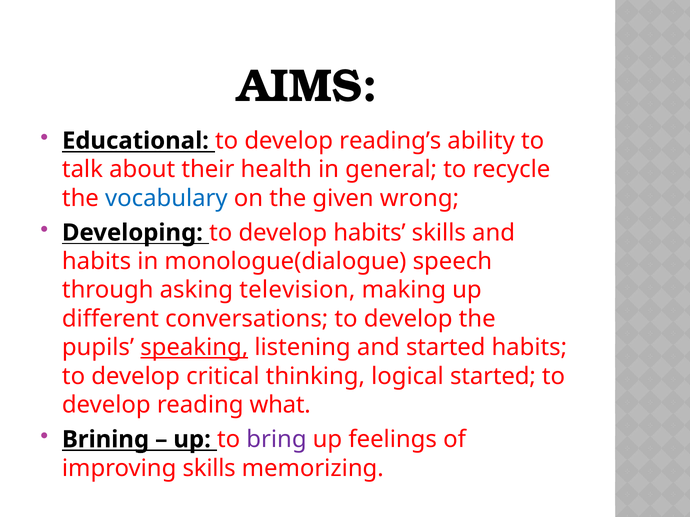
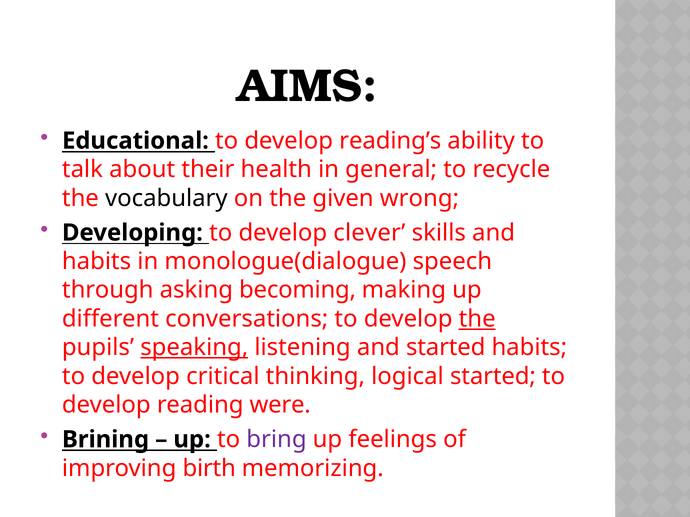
vocabulary colour: blue -> black
develop habits: habits -> clever
television: television -> becoming
the at (477, 319) underline: none -> present
what: what -> were
improving skills: skills -> birth
